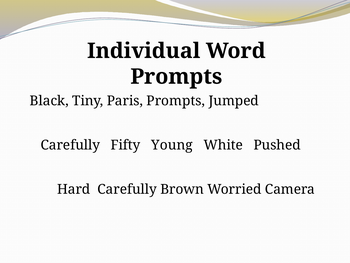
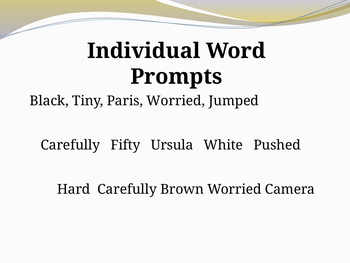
Paris Prompts: Prompts -> Worried
Young: Young -> Ursula
